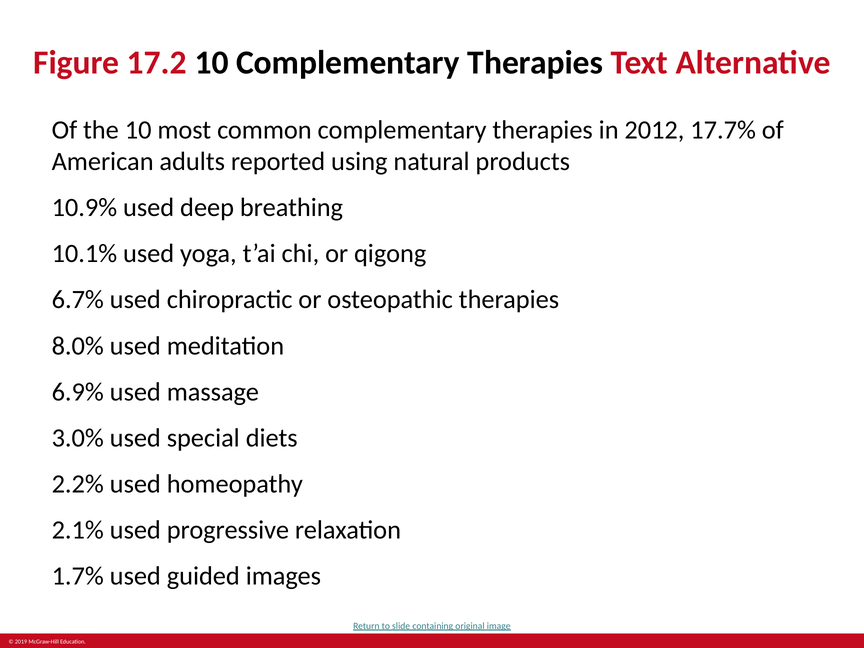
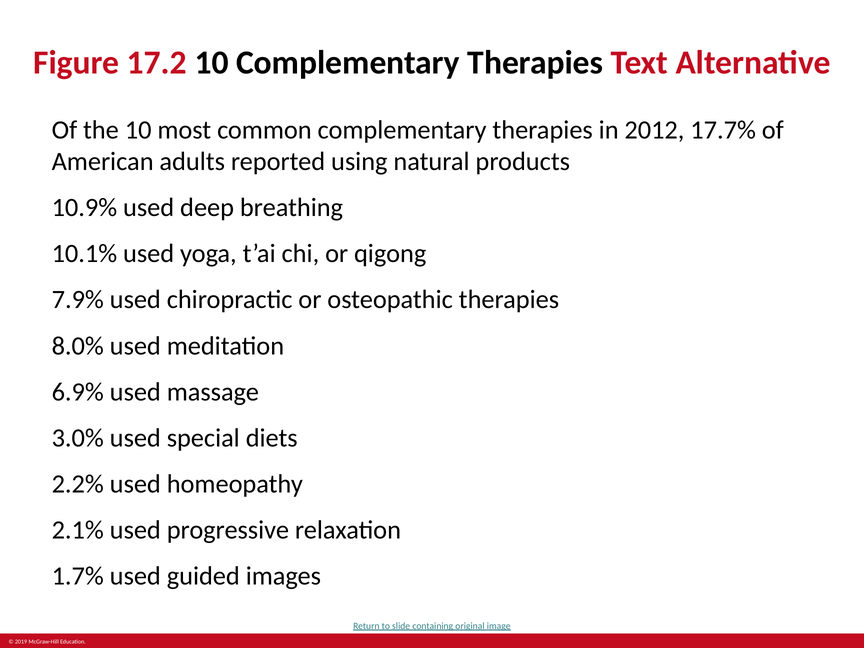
6.7%: 6.7% -> 7.9%
